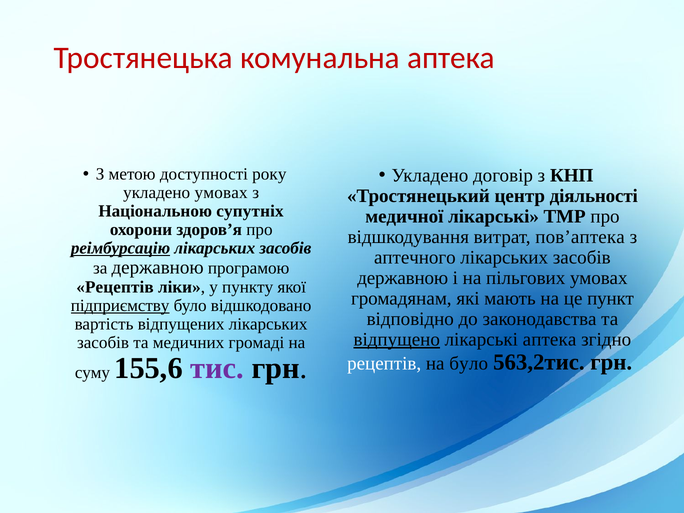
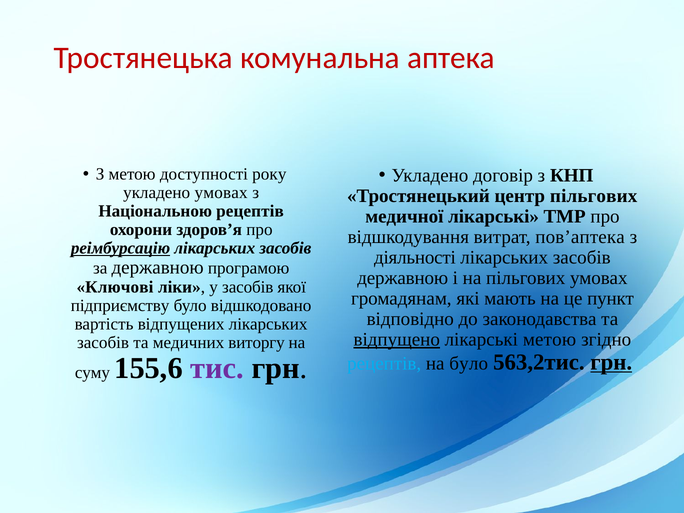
центр діяльності: діяльності -> пільгових
Національною супутніх: супутніх -> рецептів
аптечного: аптечного -> діяльності
Рецептів at (115, 287): Рецептів -> Ключові
у пункту: пункту -> засобів
підприємству underline: present -> none
лікарські аптека: аптека -> метою
громаді: громаді -> виторгу
рецептів at (384, 363) colour: white -> light blue
грн at (611, 362) underline: none -> present
